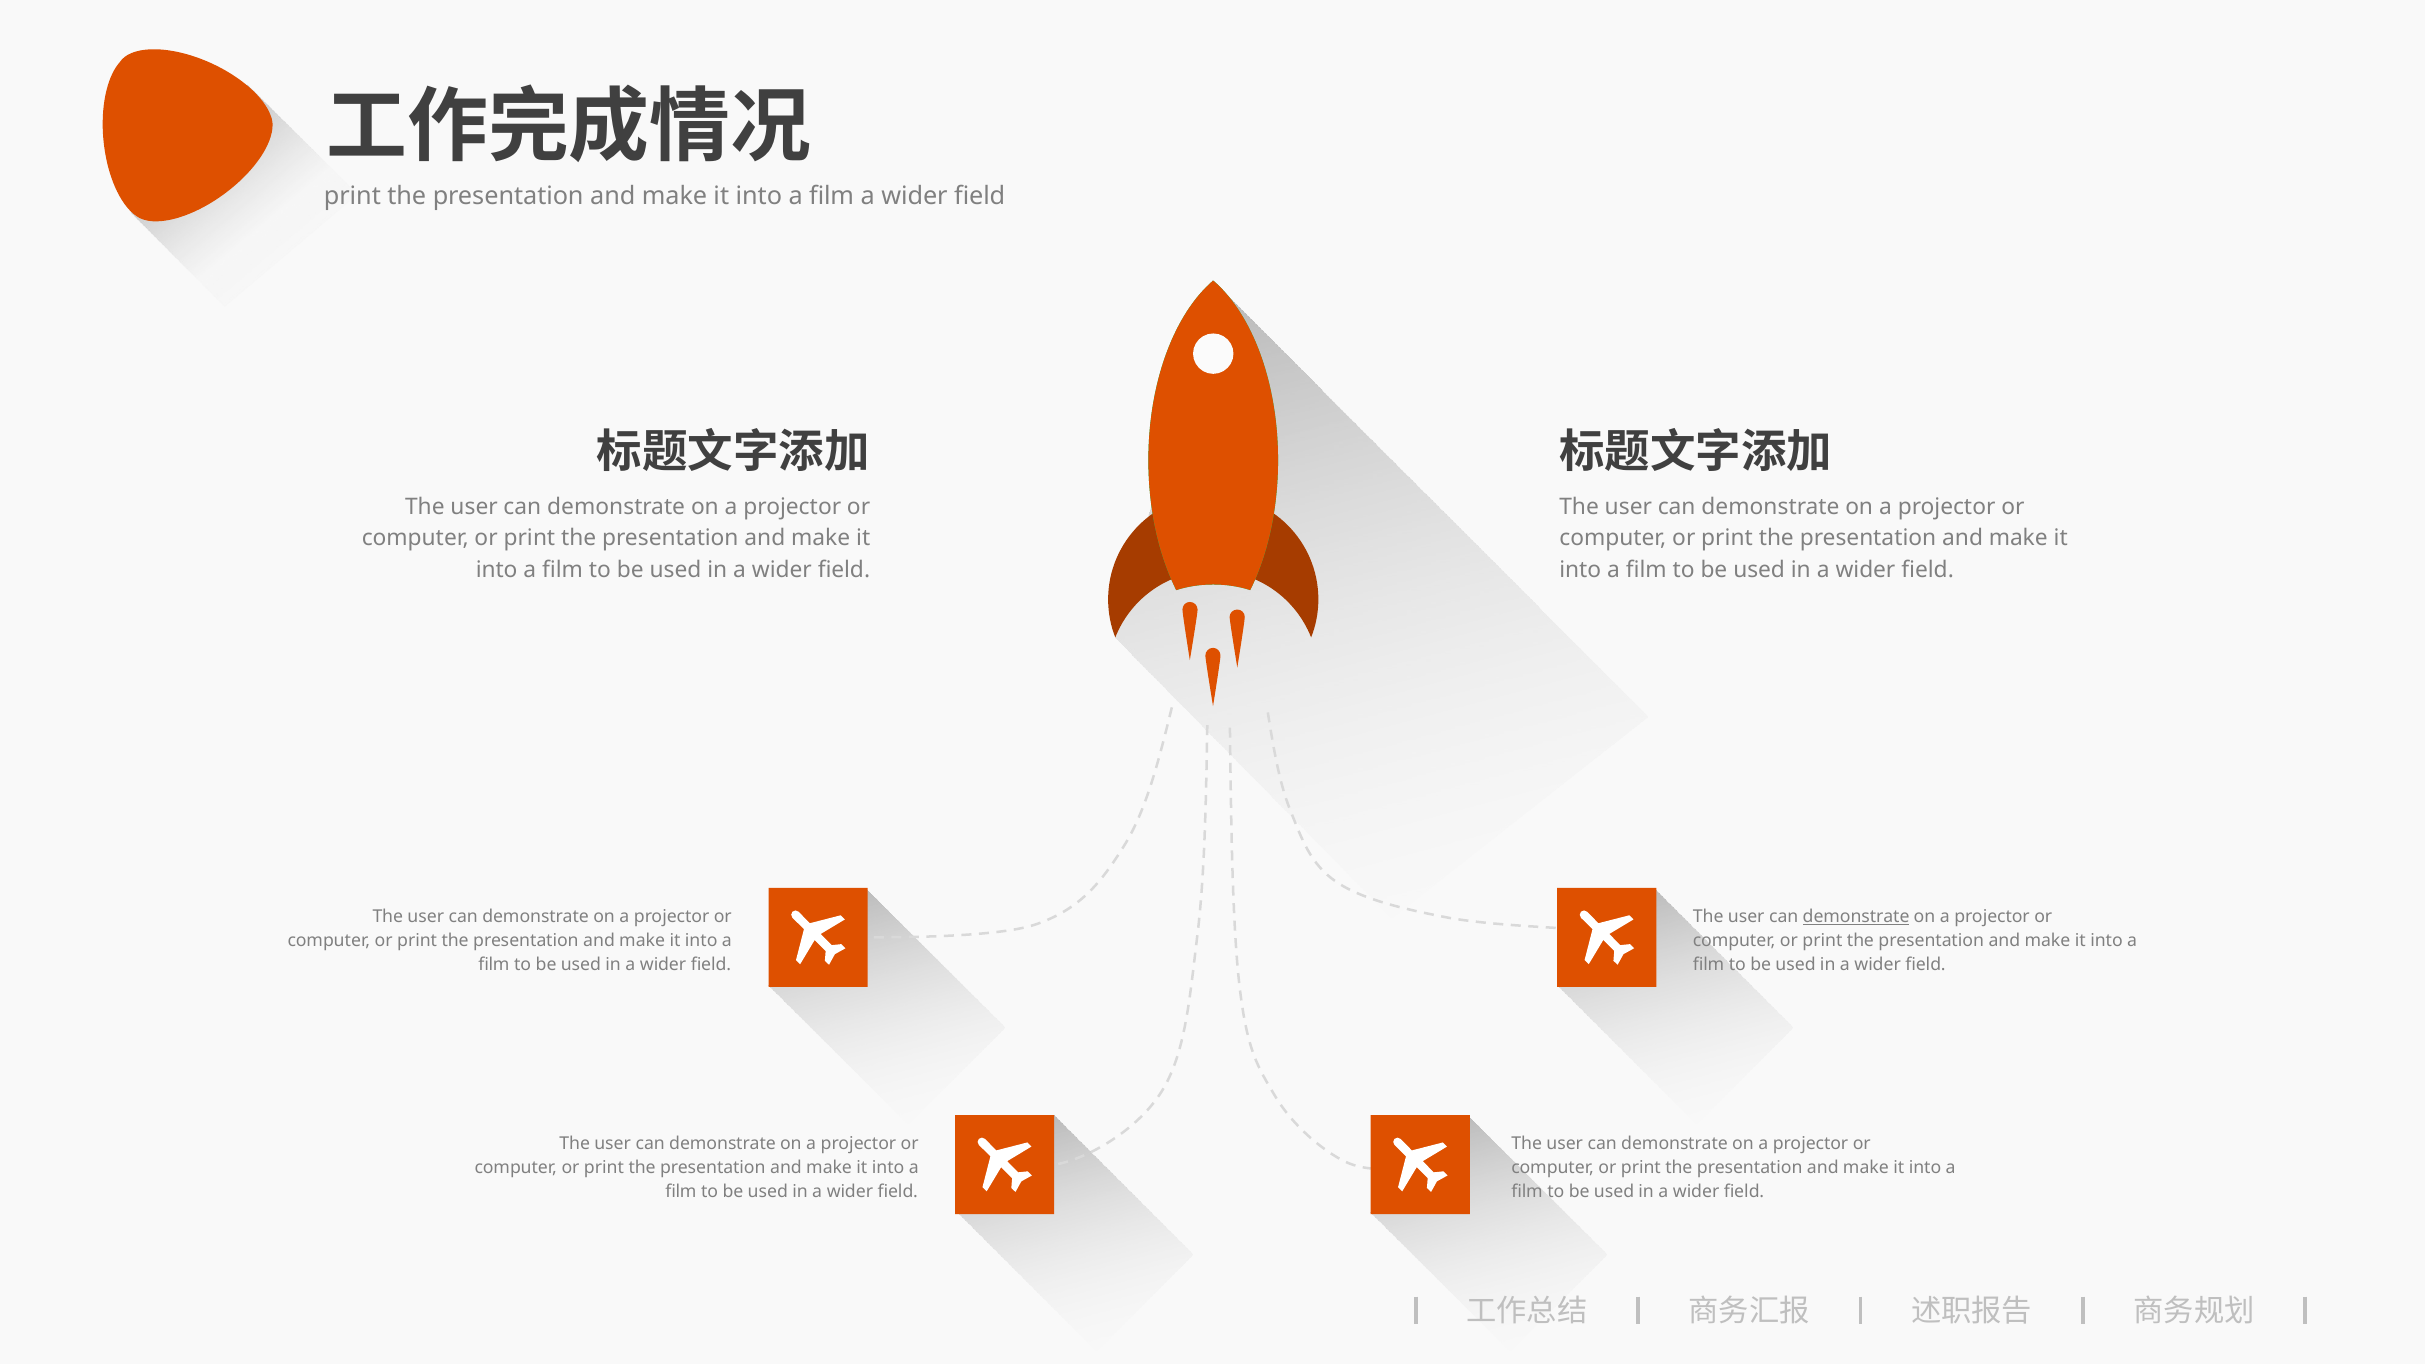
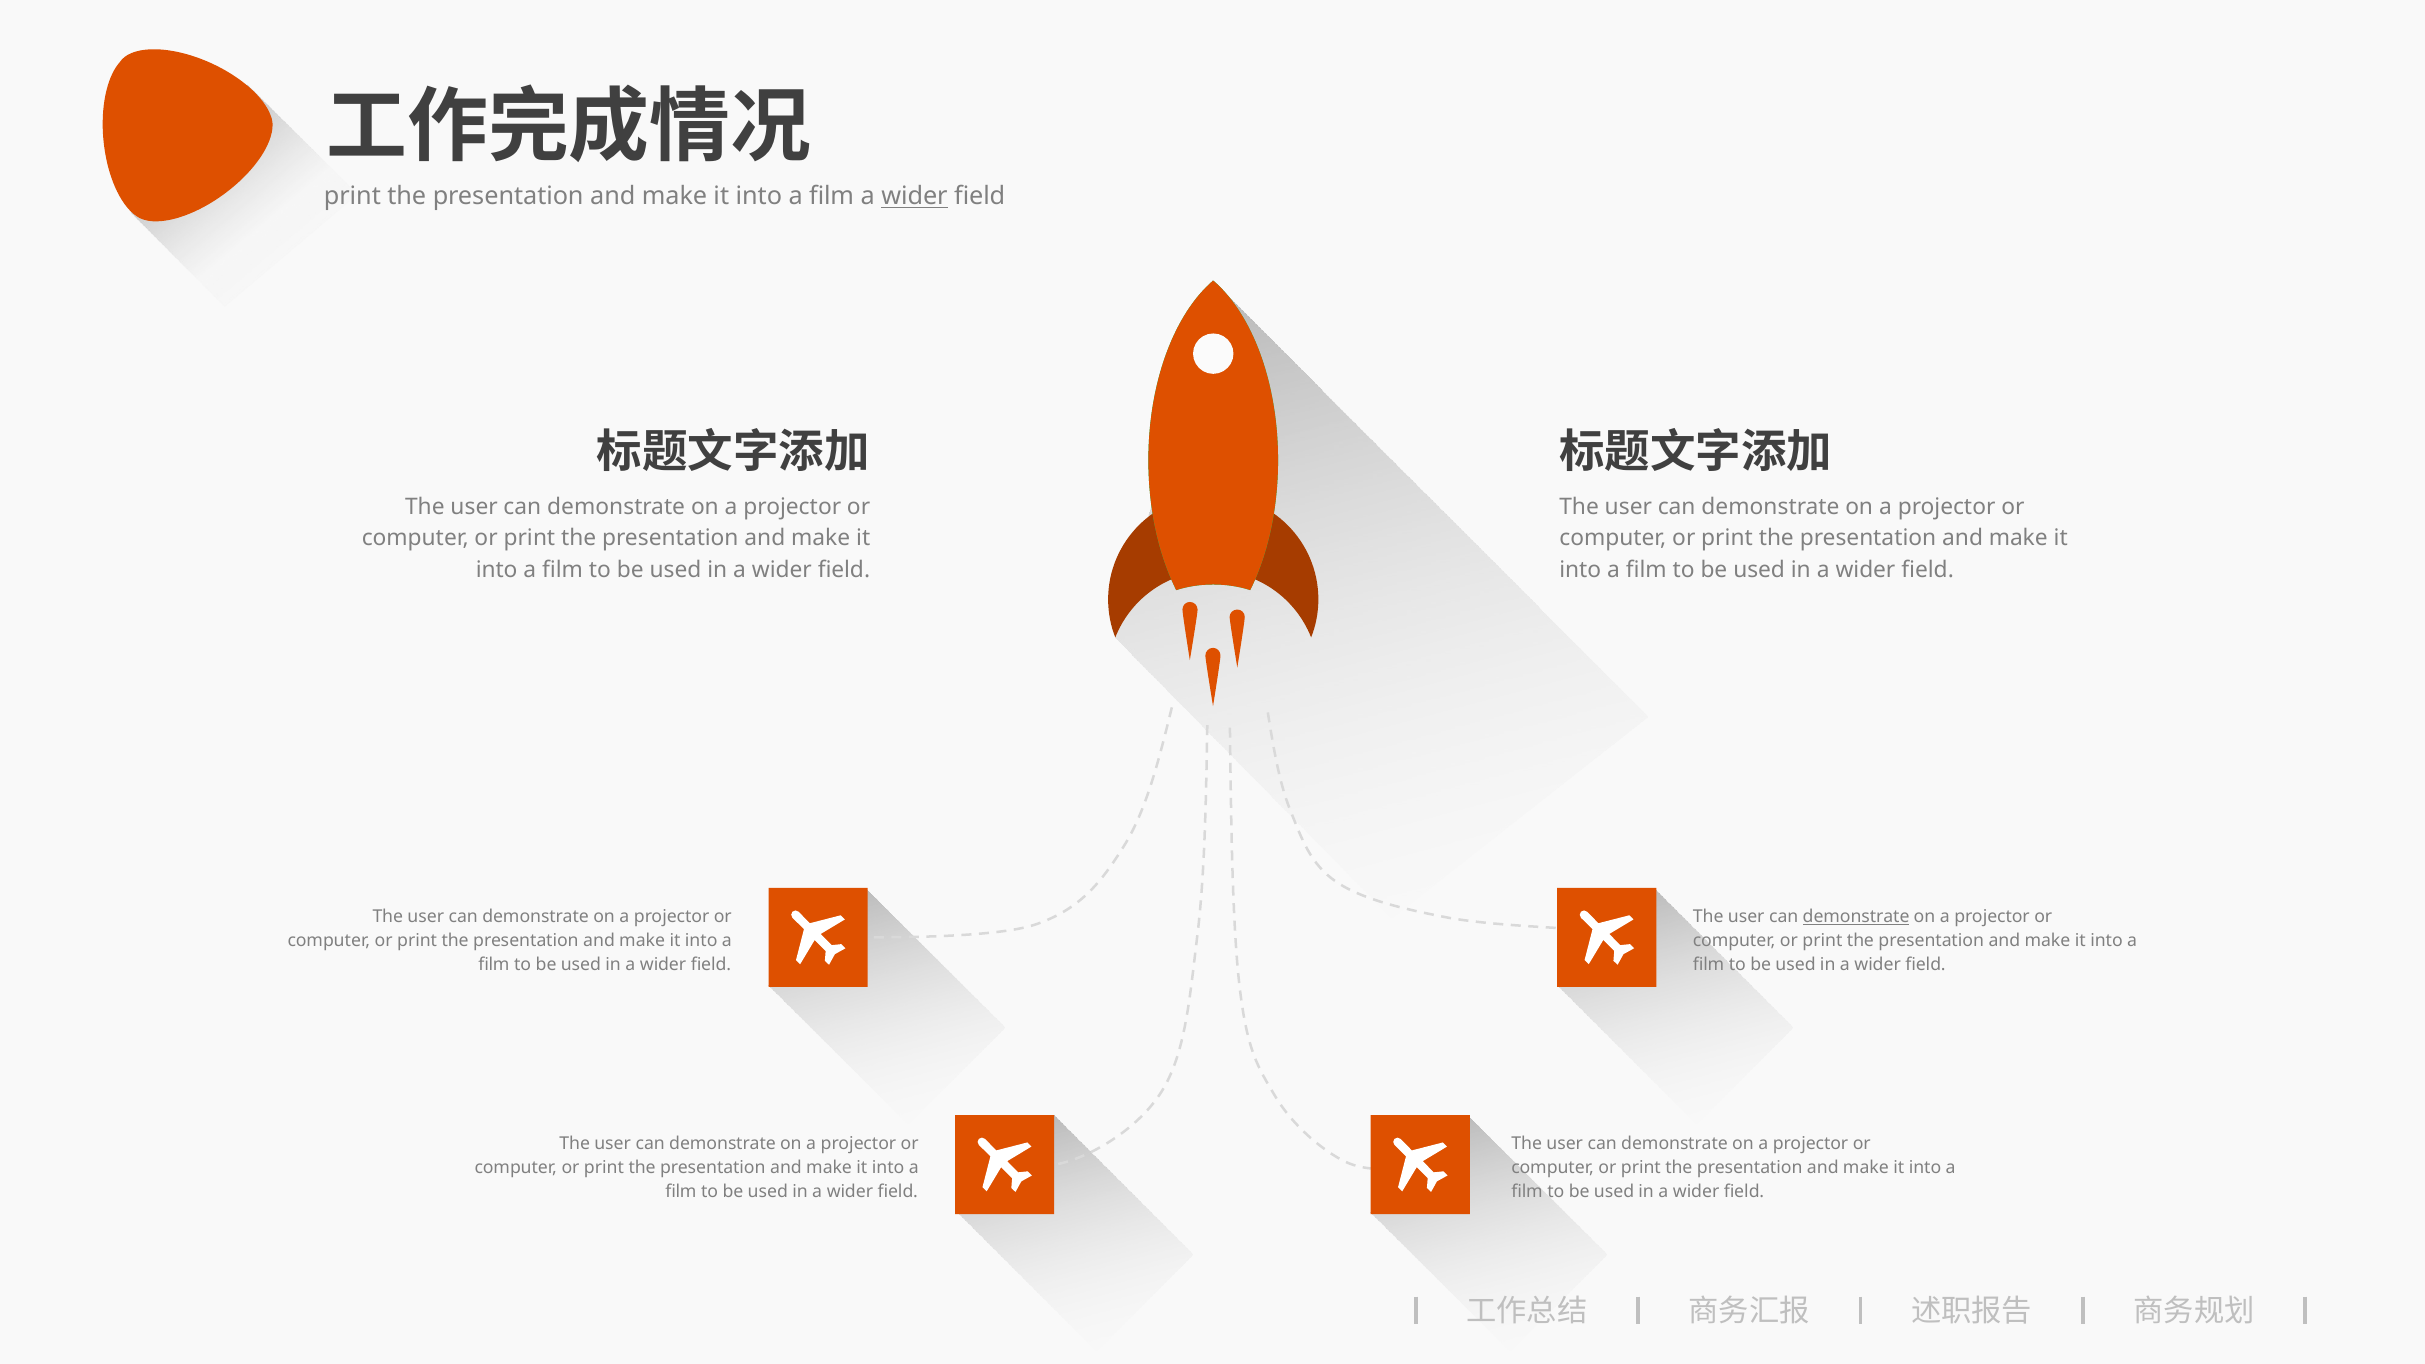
wider at (914, 197) underline: none -> present
